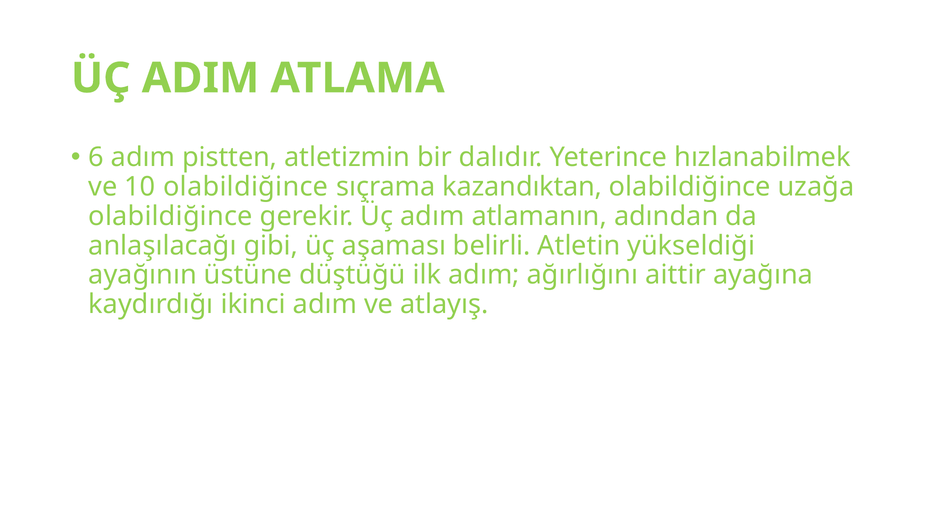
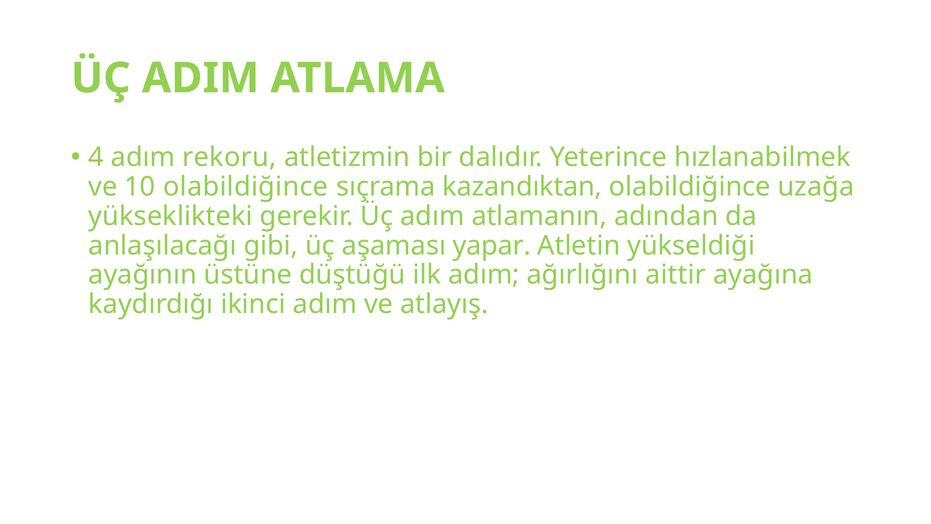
6: 6 -> 4
pistten: pistten -> rekoru
olabildiğince at (171, 216): olabildiğince -> yükseklikteki
belirli: belirli -> yapar
